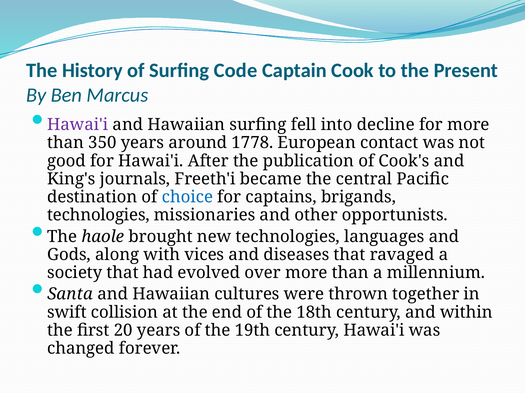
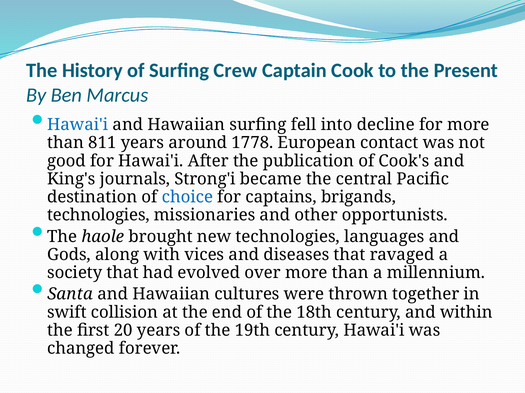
Code: Code -> Crew
Hawai'i at (78, 125) colour: purple -> blue
350: 350 -> 811
Freeth'i: Freeth'i -> Strong'i
